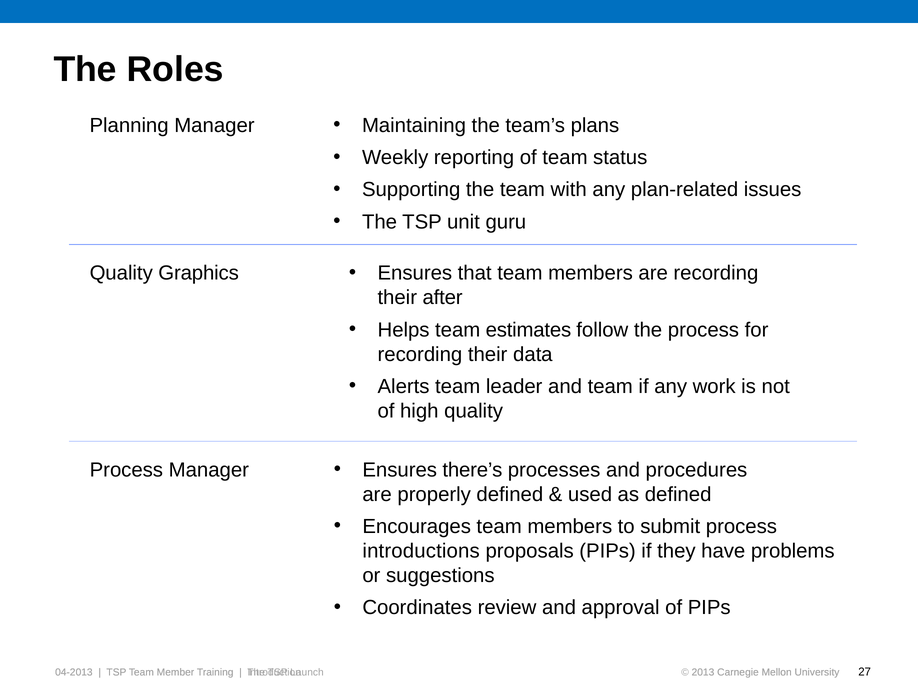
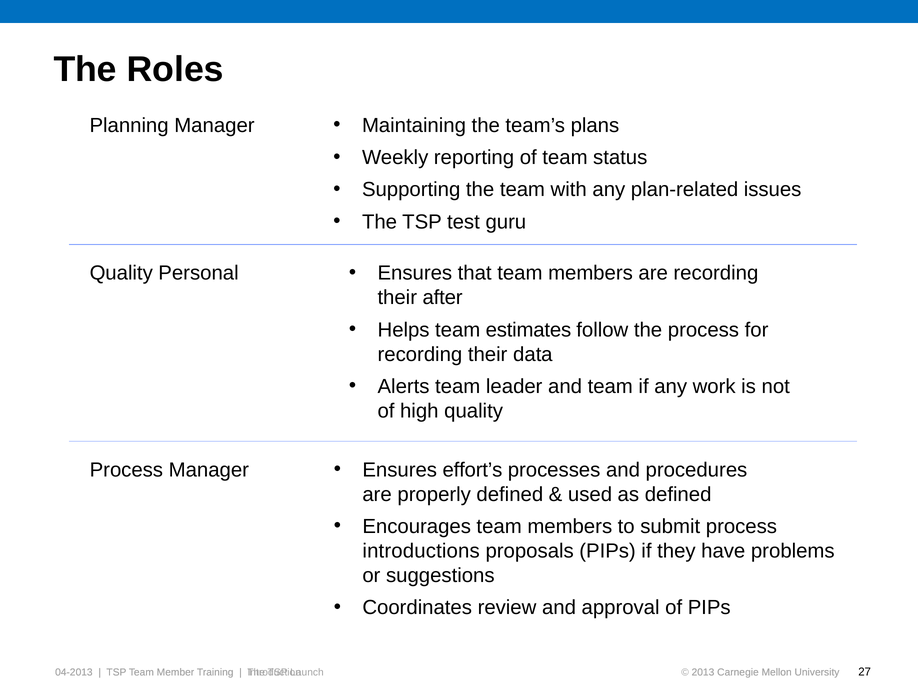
unit: unit -> test
Graphics: Graphics -> Personal
there’s: there’s -> effort’s
